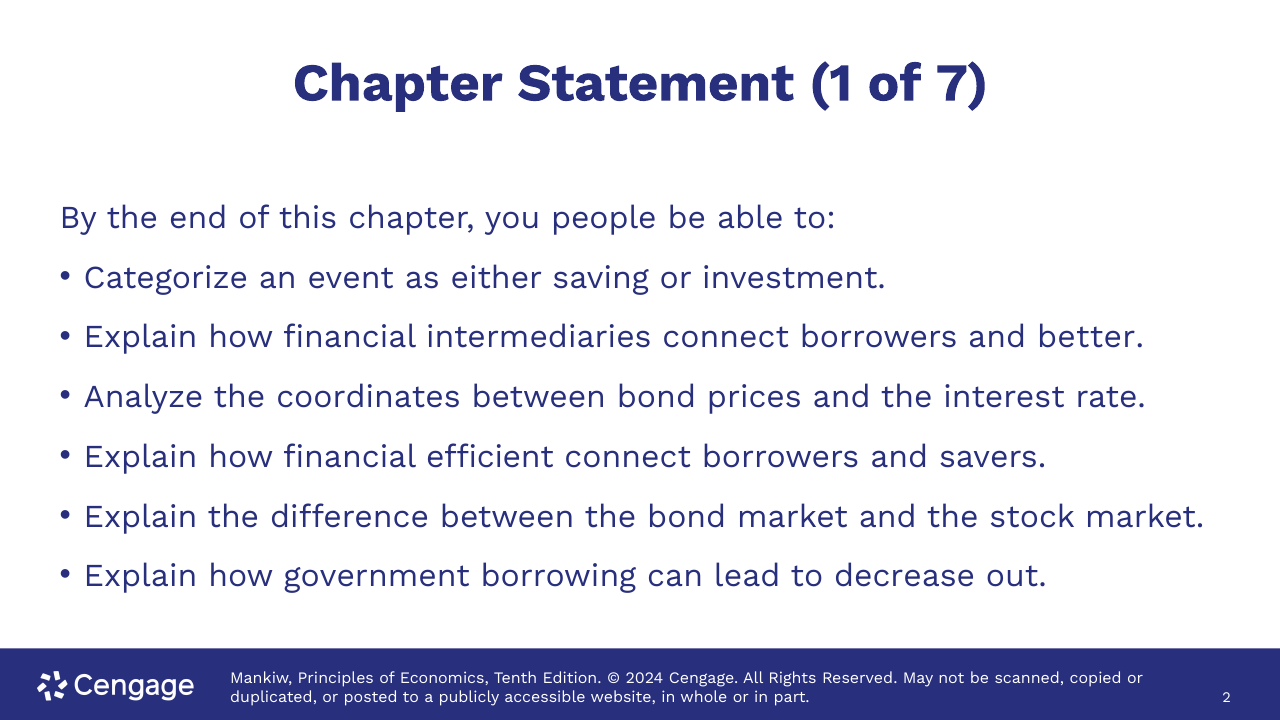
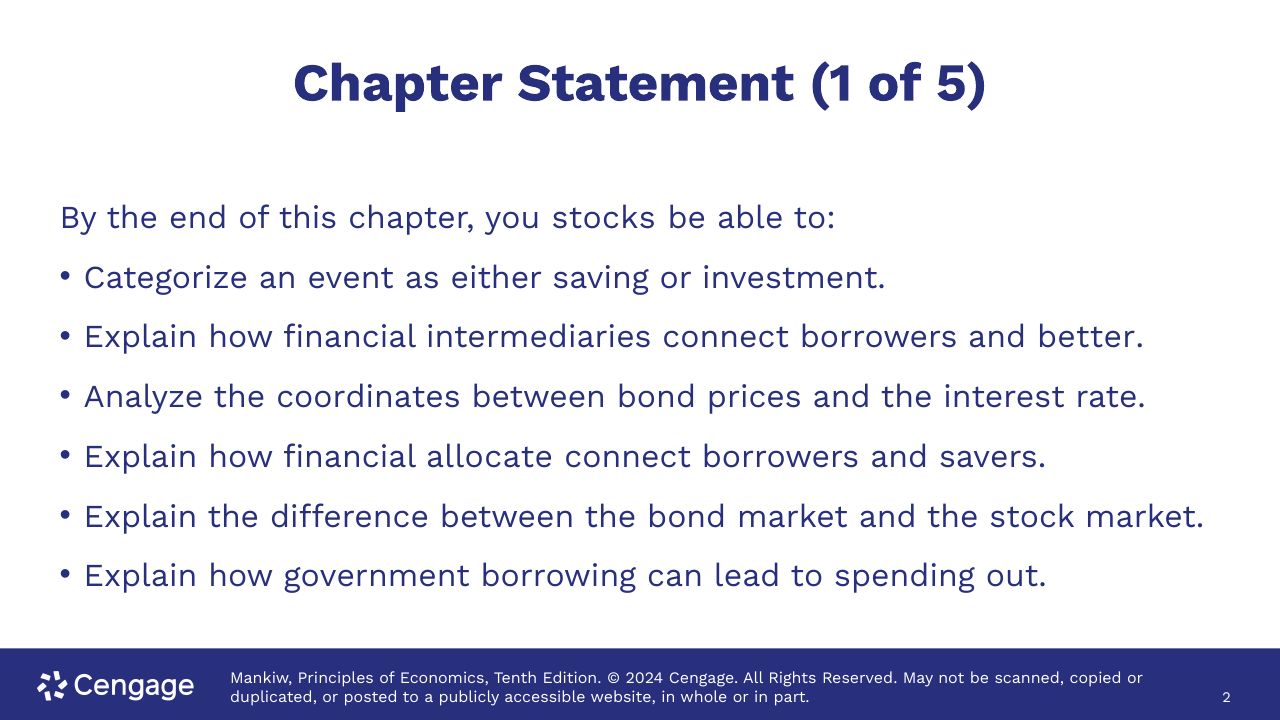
7: 7 -> 5
people: people -> stocks
efficient: efficient -> allocate
decrease: decrease -> spending
